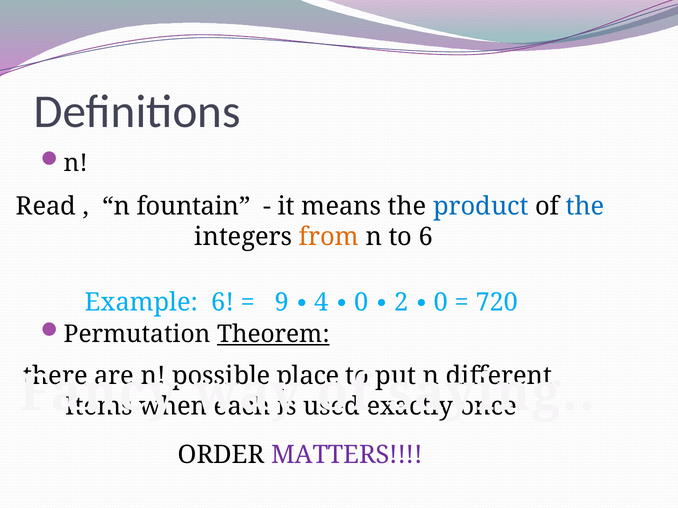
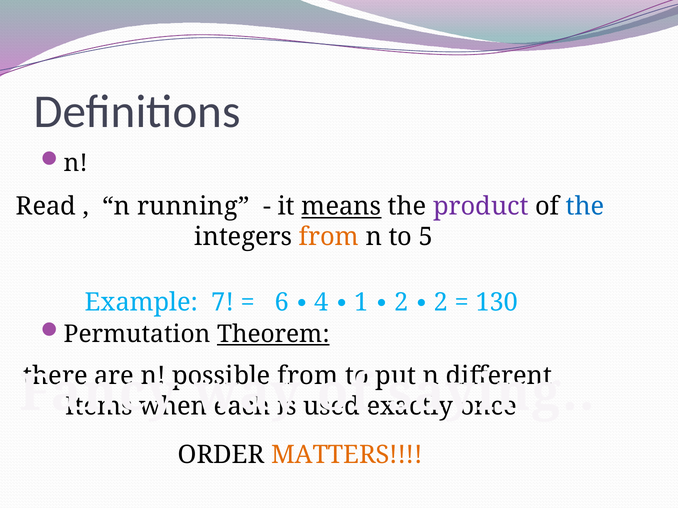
fountain: fountain -> running
means underline: none -> present
product colour: blue -> purple
to 6: 6 -> 5
Example 6: 6 -> 7
9: 9 -> 6
4 0: 0 -> 1
2 0: 0 -> 2
720: 720 -> 130
place at (308, 376): place -> from
MATTERS colour: purple -> orange
